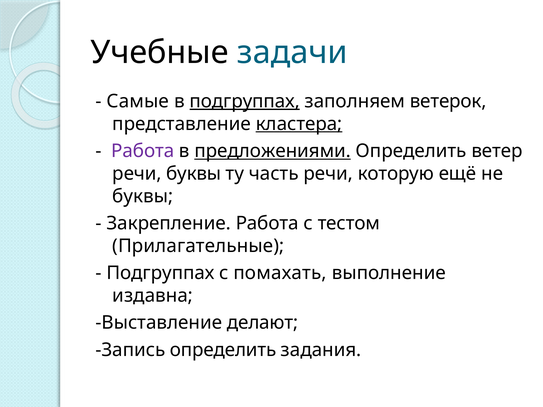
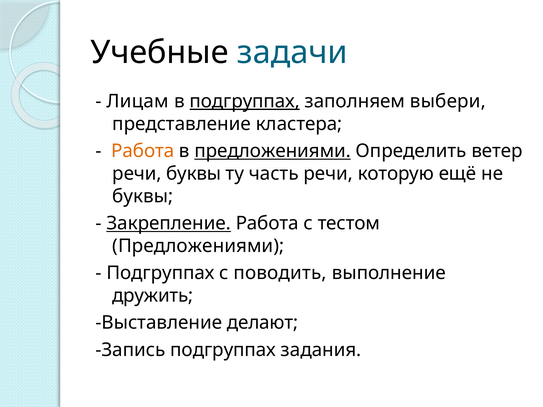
Самые: Самые -> Лицам
ветерок: ветерок -> выбери
кластера underline: present -> none
Работа at (143, 151) colour: purple -> orange
Закрепление underline: none -> present
Прилагательные at (198, 246): Прилагательные -> Предложениями
помахать: помахать -> поводить
издавна: издавна -> дружить
Запись определить: определить -> подгруппах
